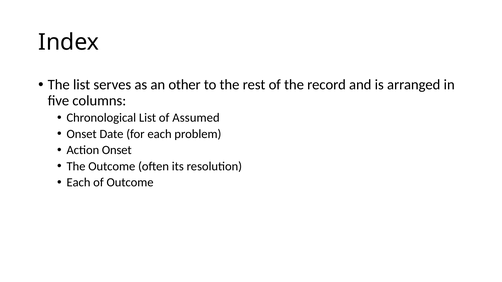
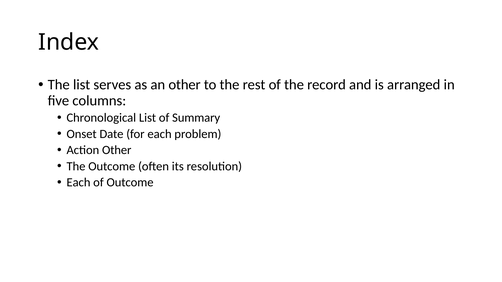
Assumed: Assumed -> Summary
Action Onset: Onset -> Other
